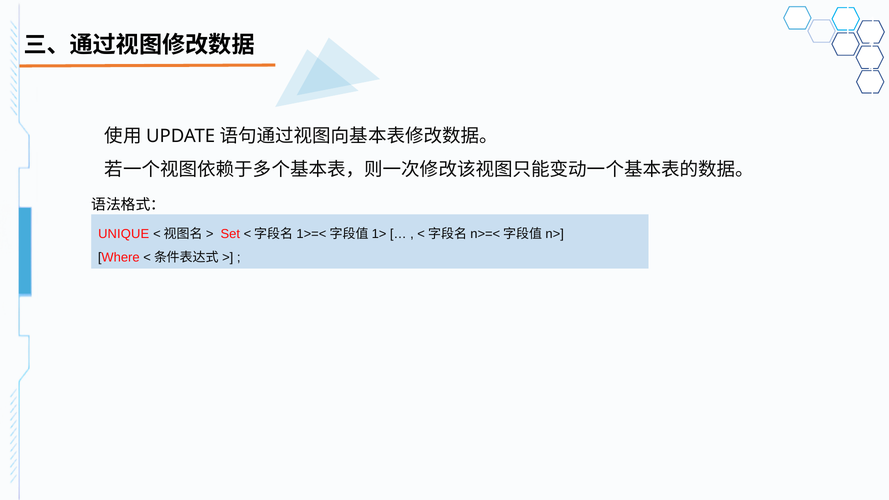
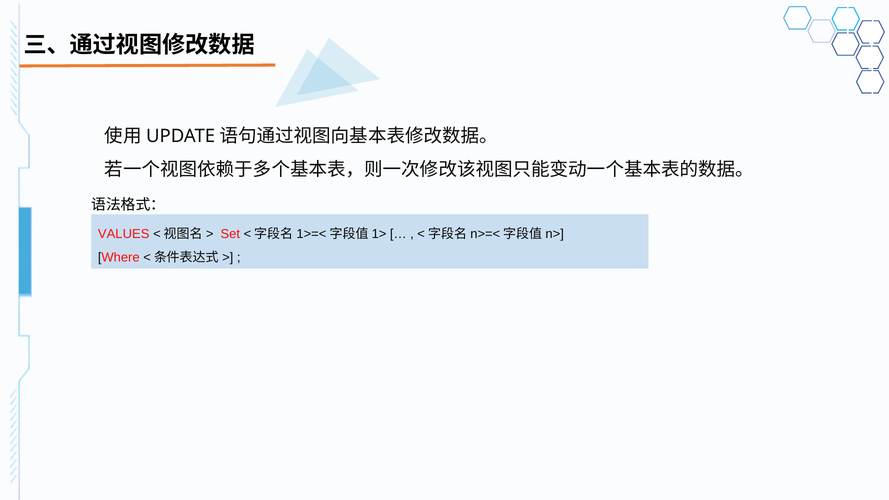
UNIQUE: UNIQUE -> VALUES
